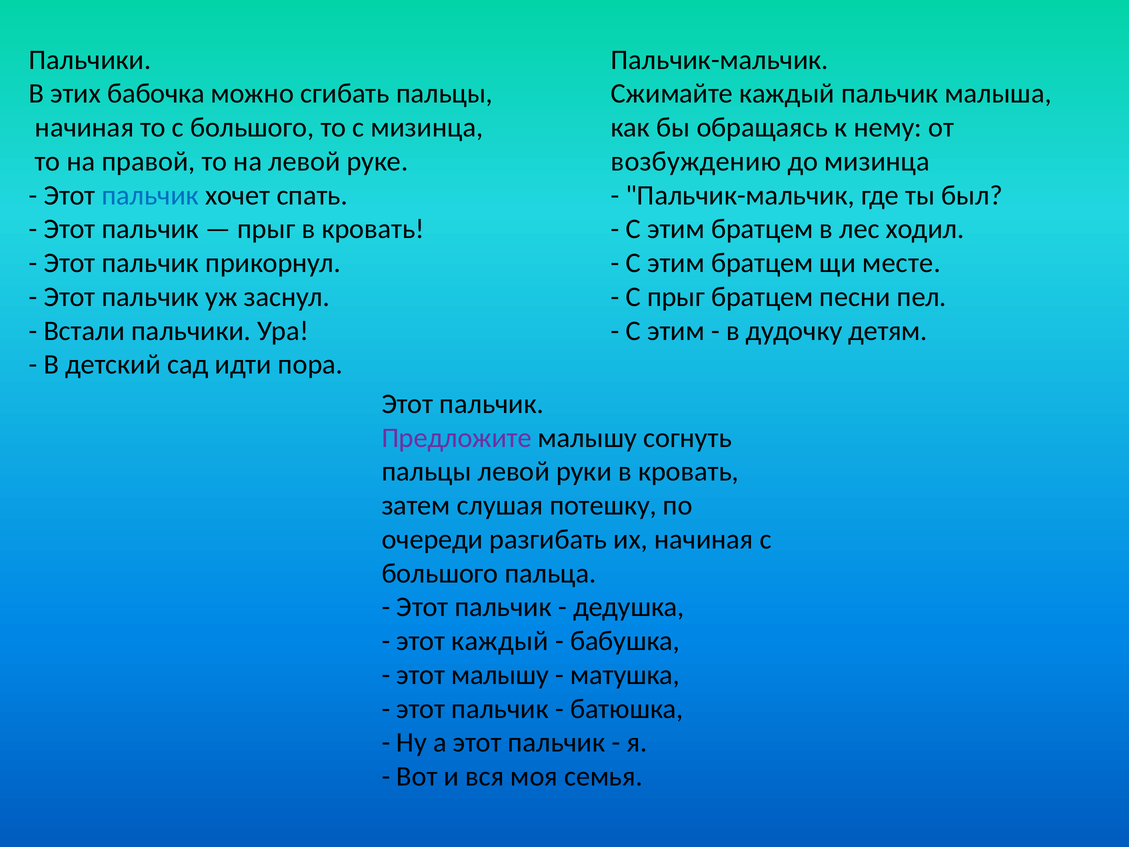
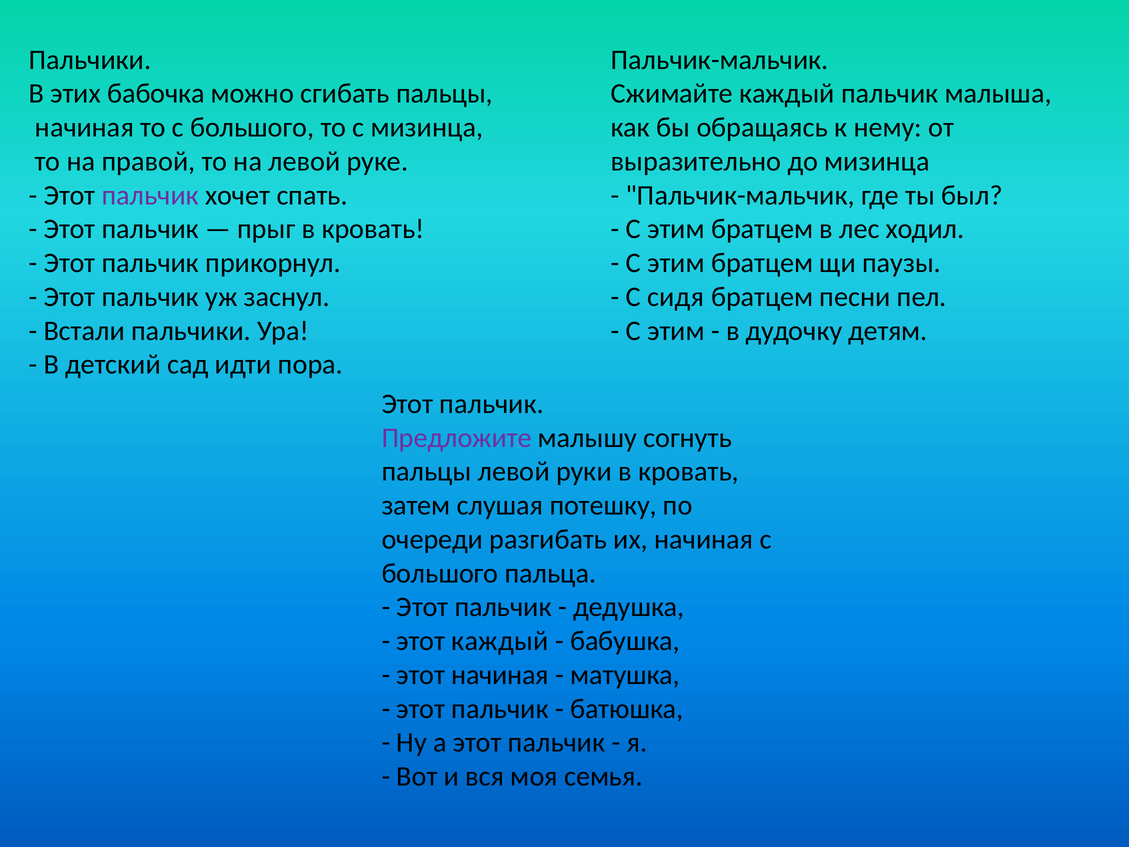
возбуждению: возбуждению -> выразительно
пальчик at (150, 195) colour: blue -> purple
месте: месте -> паузы
С прыг: прыг -> сидя
этот малышу: малышу -> начиная
